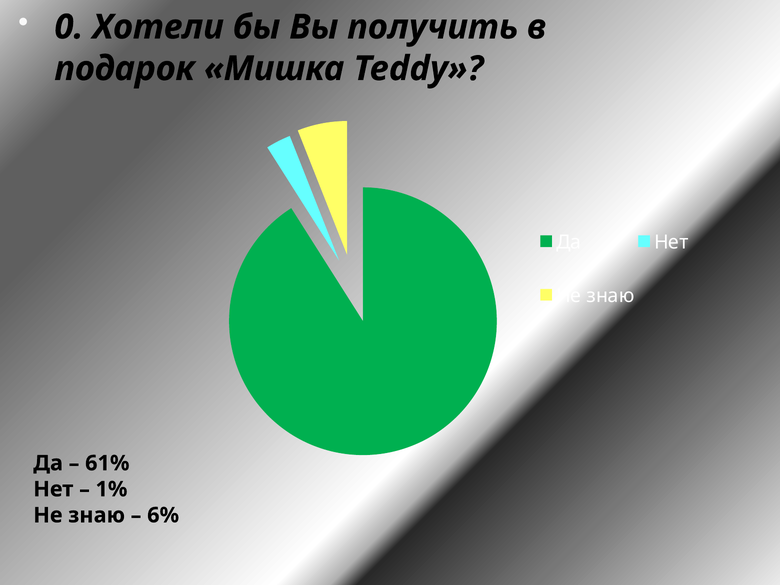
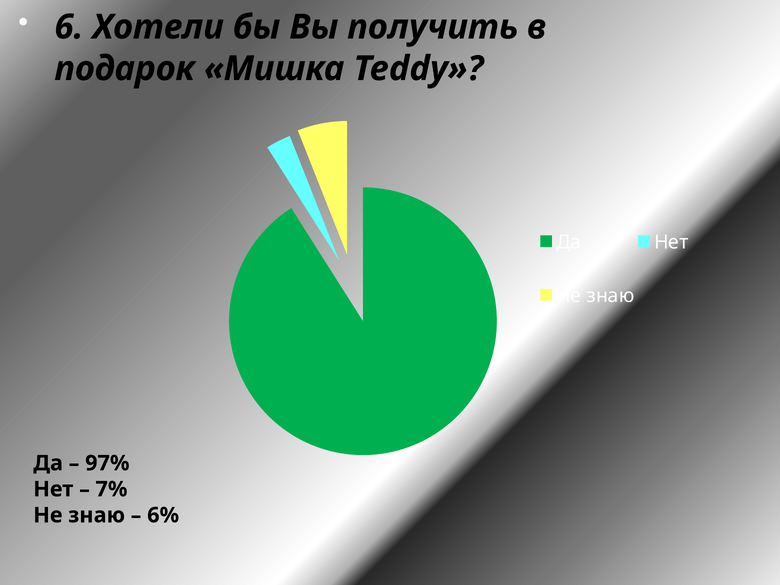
0: 0 -> 6
61%: 61% -> 97%
1%: 1% -> 7%
